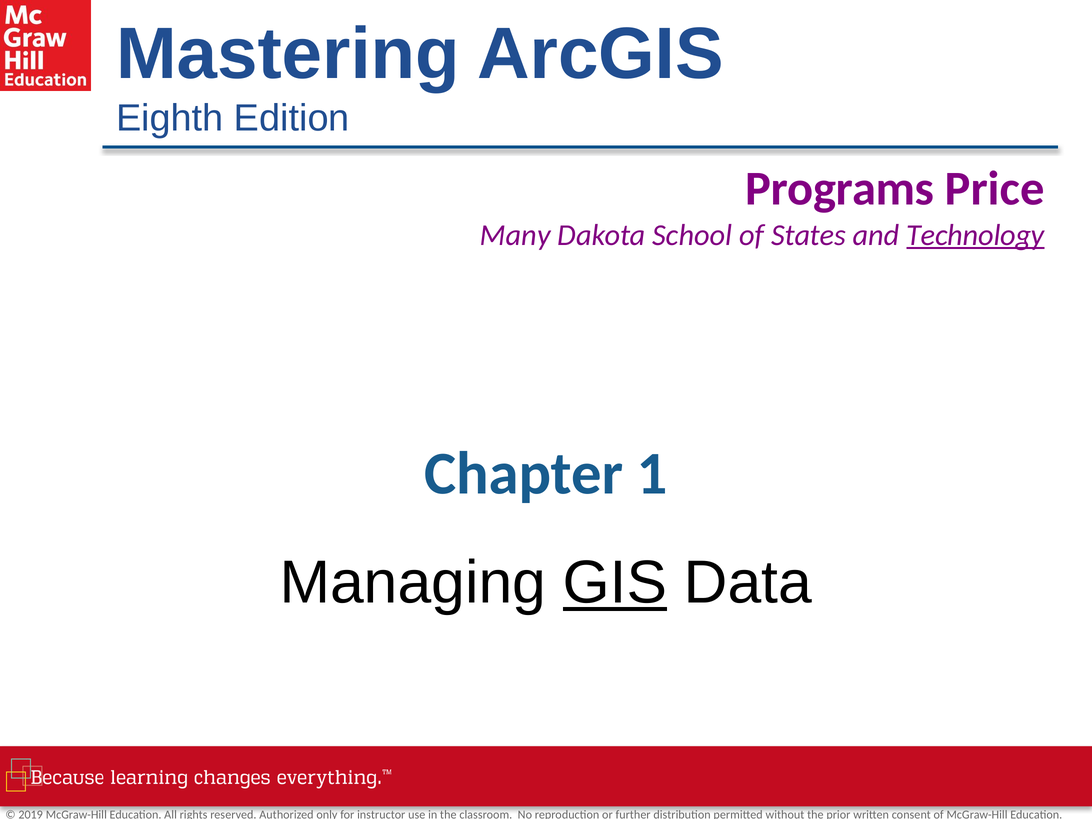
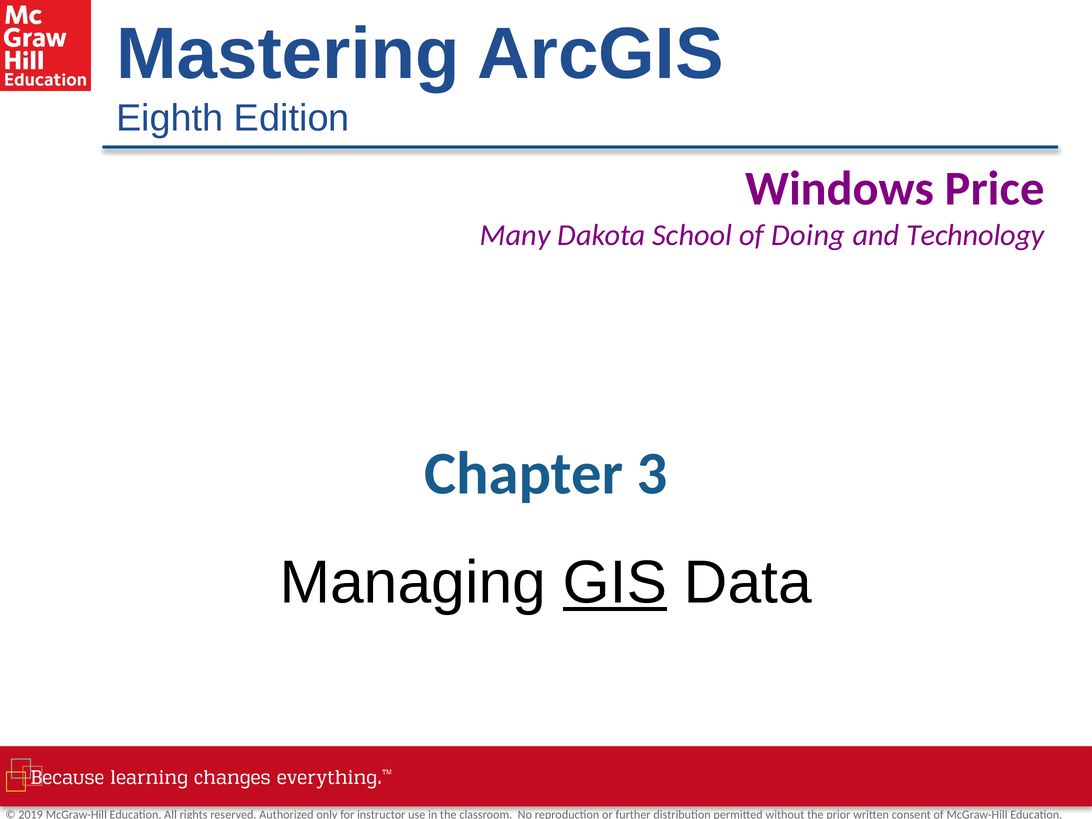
Programs: Programs -> Windows
States: States -> Doing
Technology underline: present -> none
1: 1 -> 3
